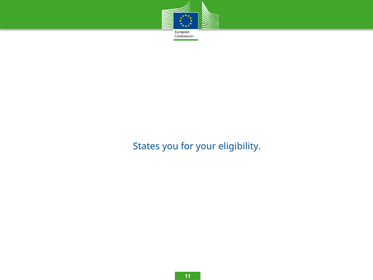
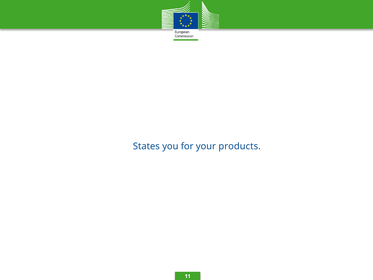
eligibility: eligibility -> products
